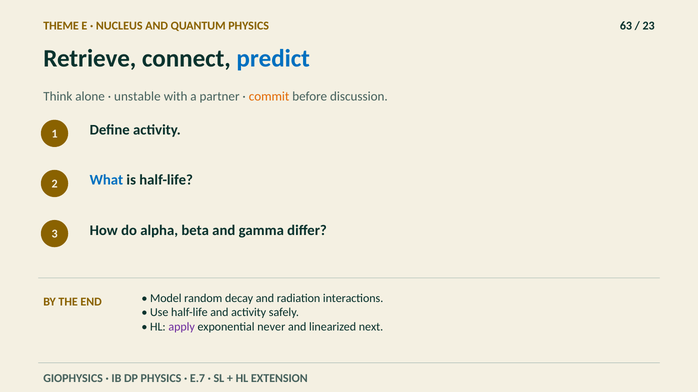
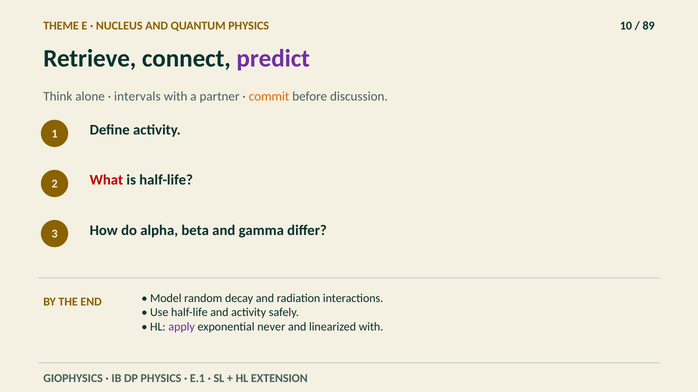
63: 63 -> 10
23: 23 -> 89
predict colour: blue -> purple
unstable: unstable -> intervals
What colour: blue -> red
linearized next: next -> with
E.7: E.7 -> E.1
